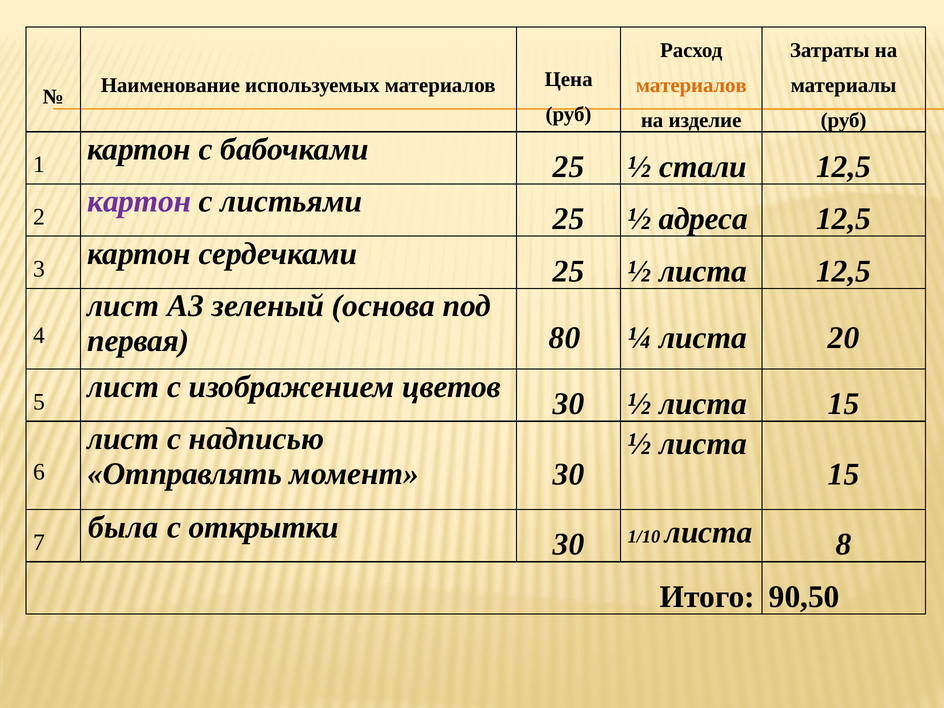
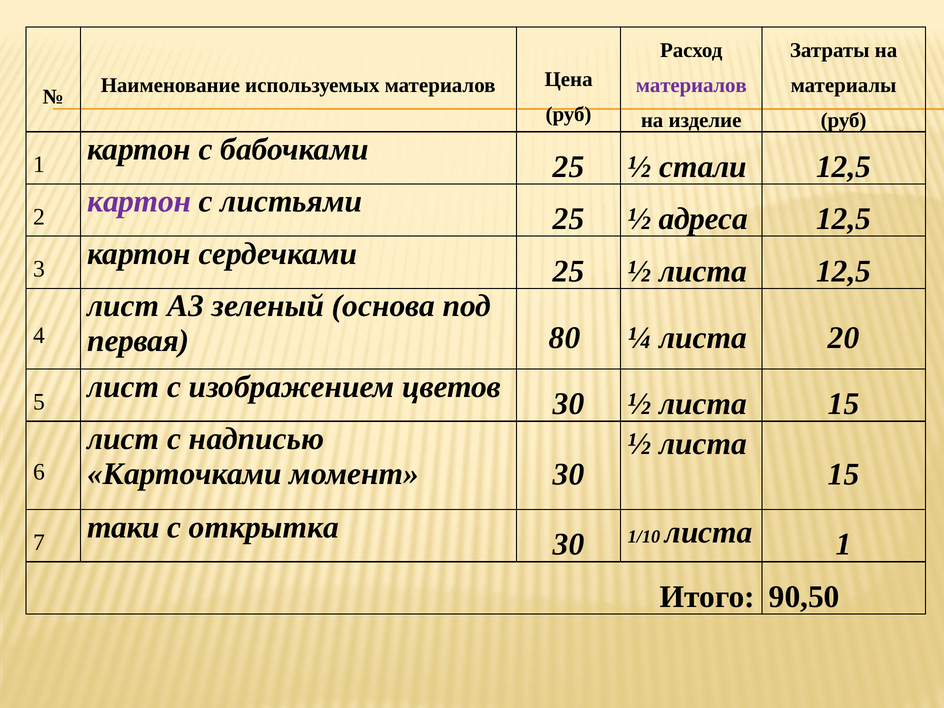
материалов at (691, 85) colour: orange -> purple
Отправлять: Отправлять -> Карточками
листа 8: 8 -> 1
была: была -> таки
открытки: открытки -> открытка
